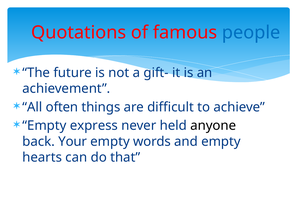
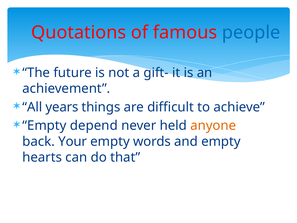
often: often -> years
express: express -> depend
anyone colour: black -> orange
